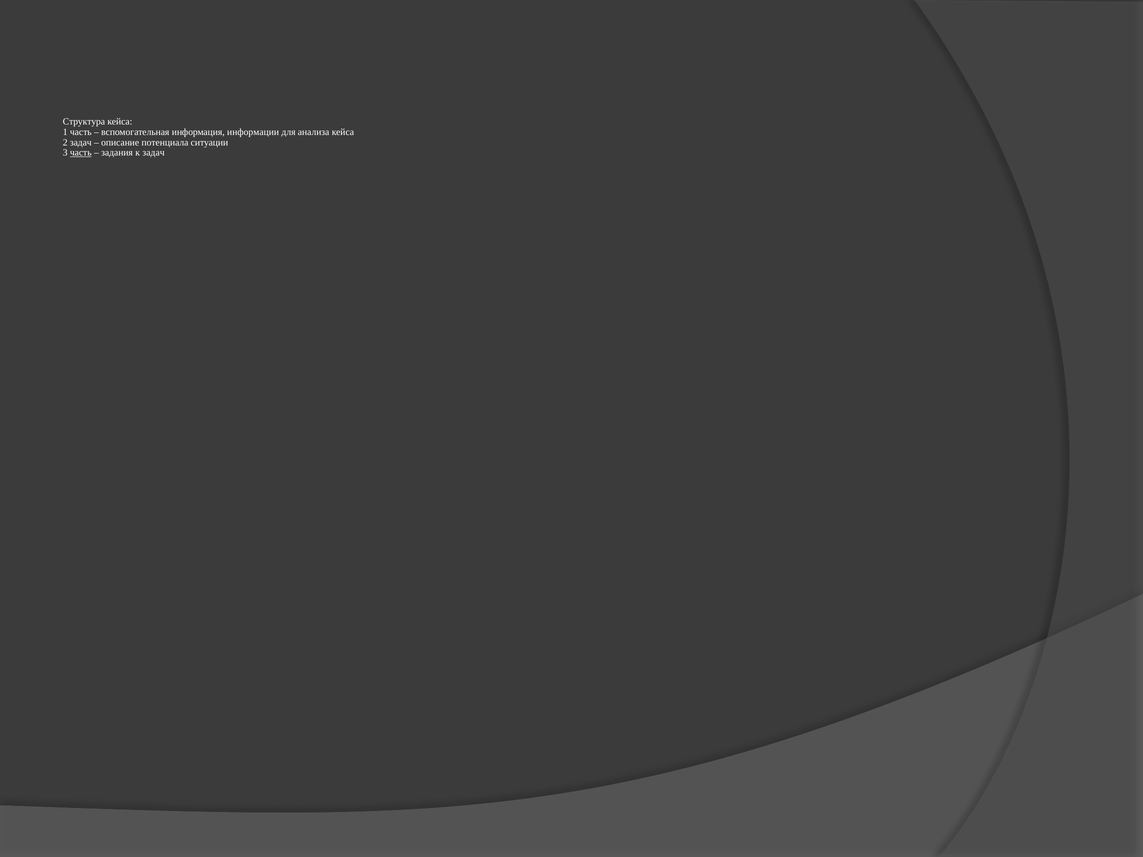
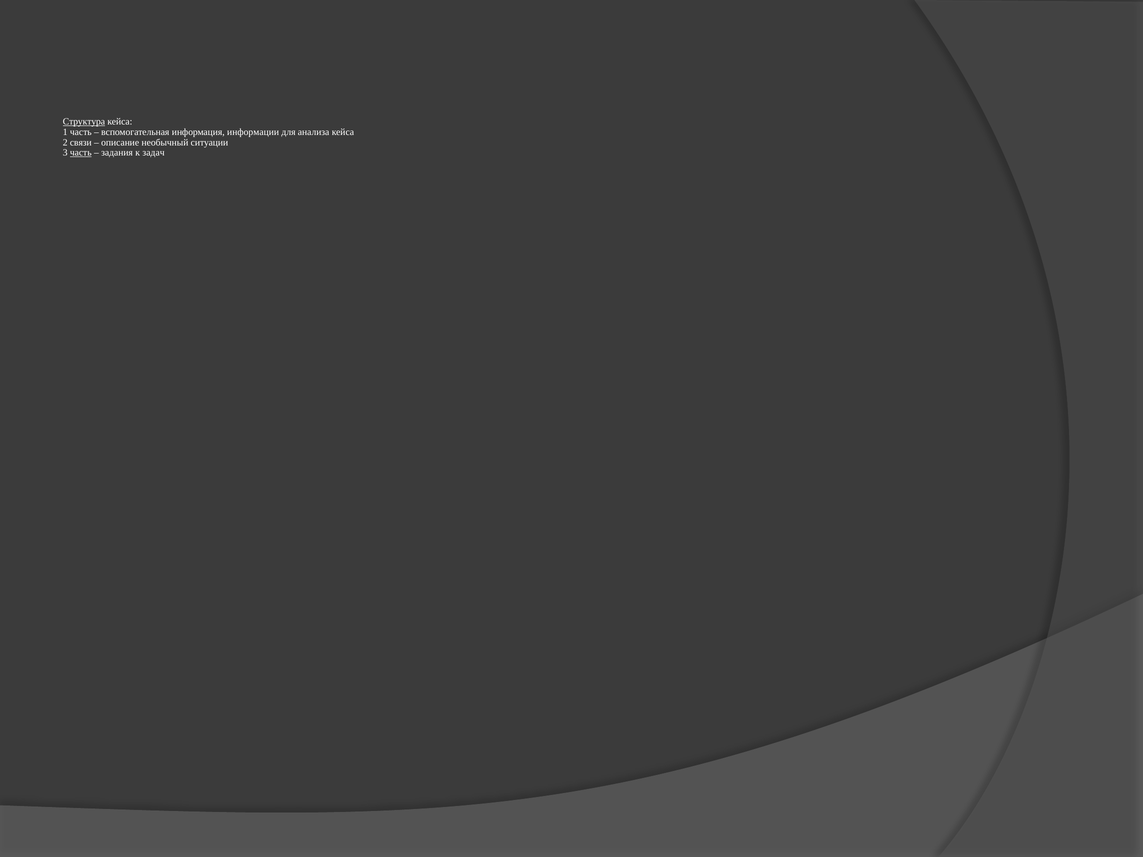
Структура underline: none -> present
2 задач: задач -> связи
потенциала: потенциала -> необычный
